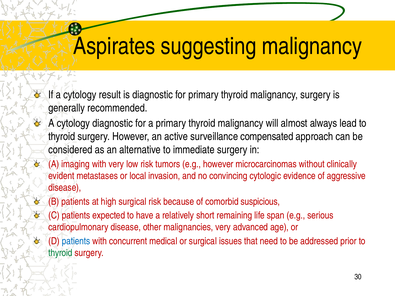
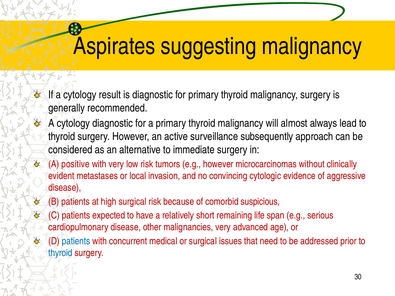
compensated: compensated -> subsequently
imaging: imaging -> positive
thyroid at (60, 253) colour: green -> blue
